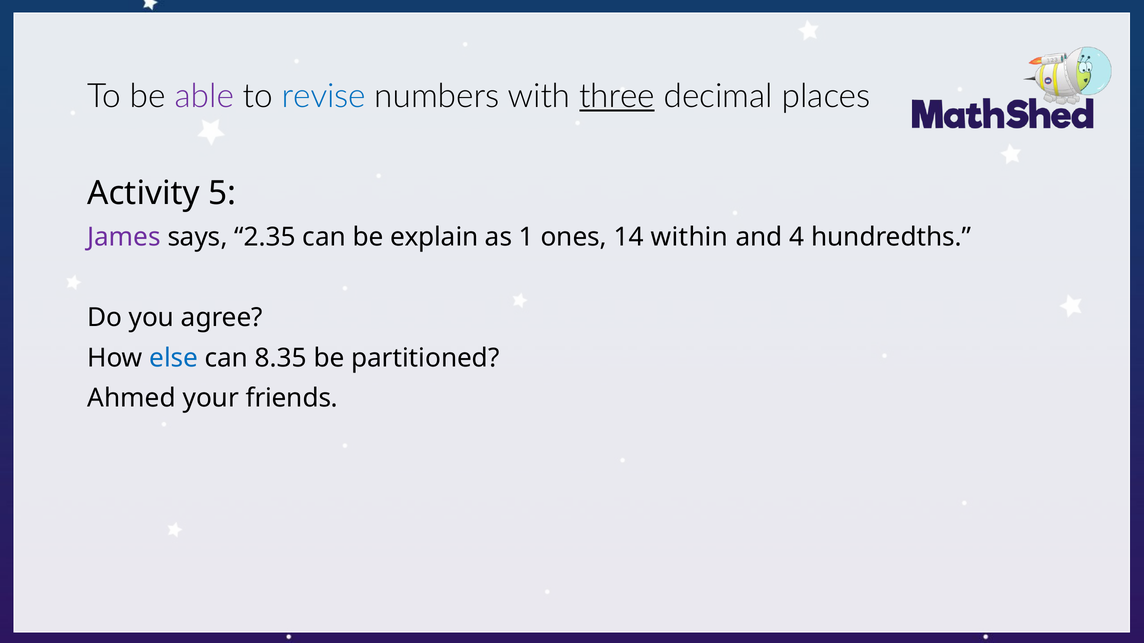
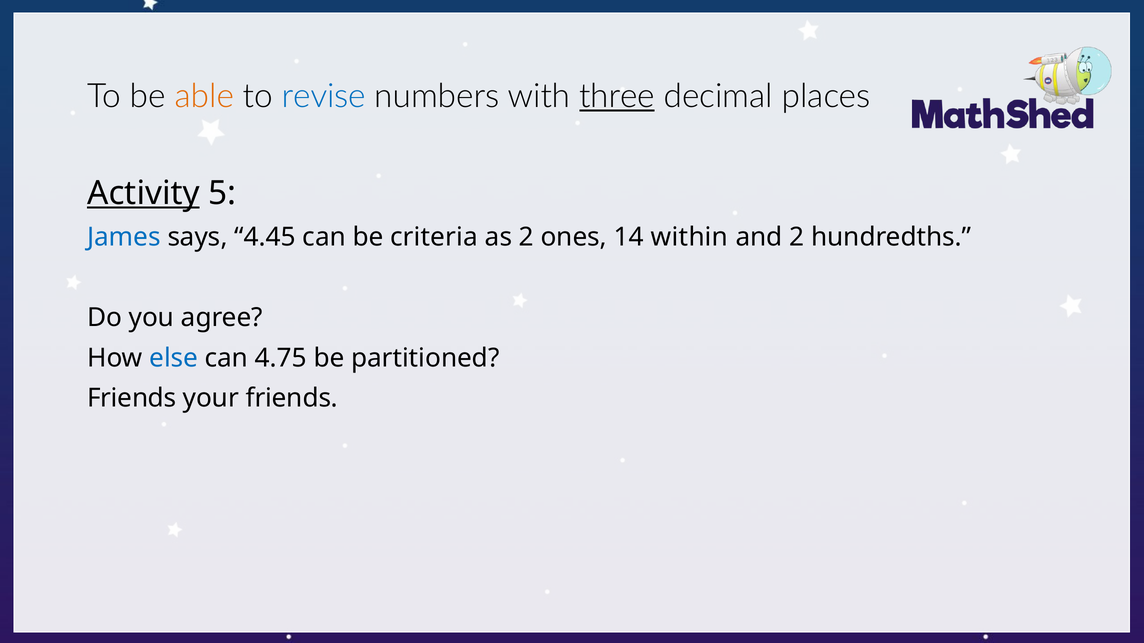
able colour: purple -> orange
Activity underline: none -> present
James colour: purple -> blue
2.35: 2.35 -> 4.45
explain: explain -> criteria
as 1: 1 -> 2
and 4: 4 -> 2
8.35: 8.35 -> 4.75
Ahmed at (132, 398): Ahmed -> Friends
